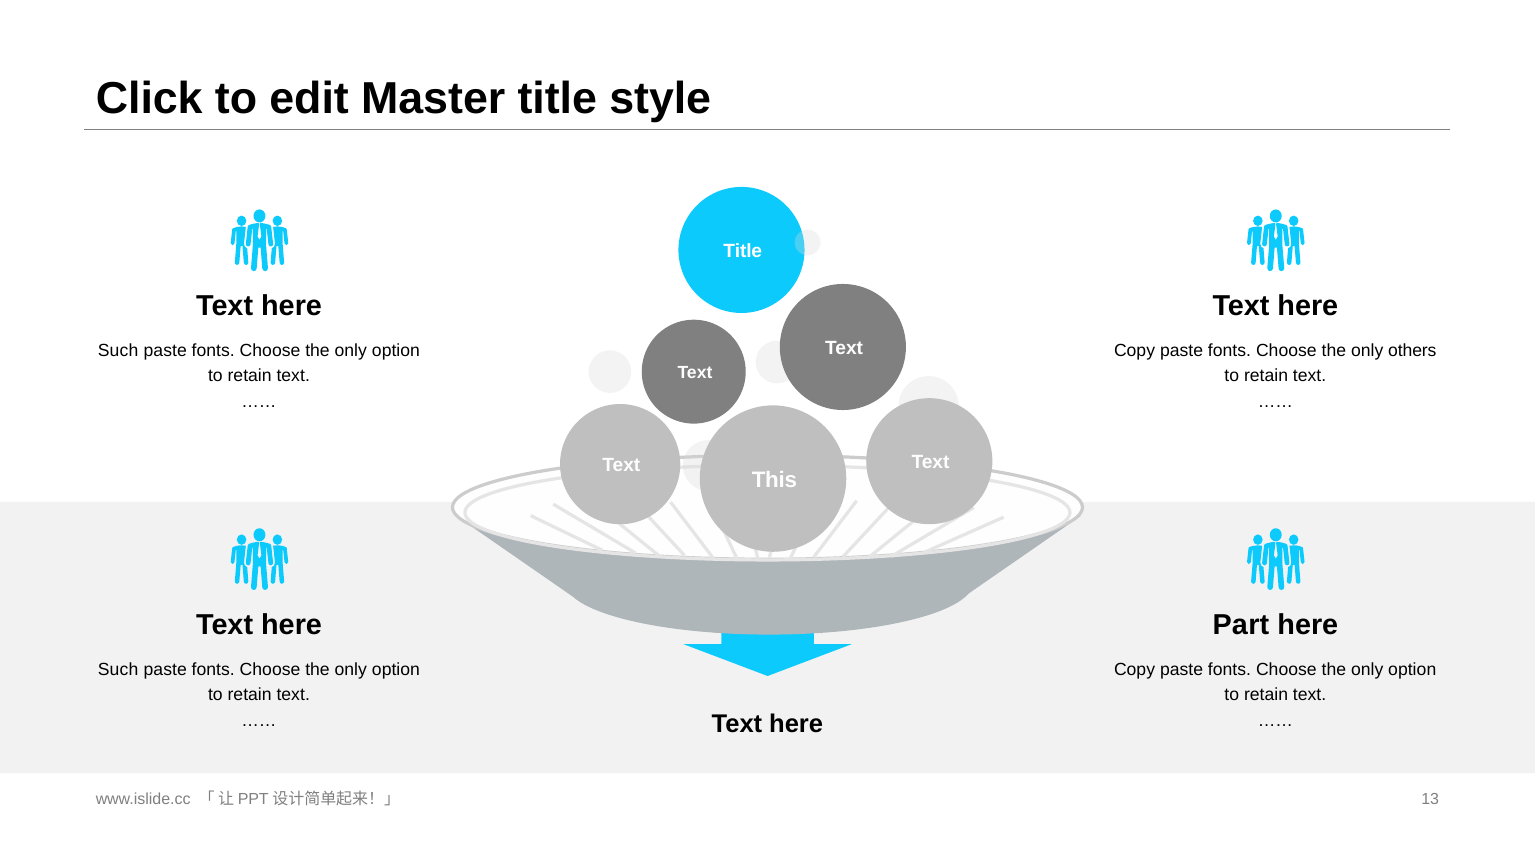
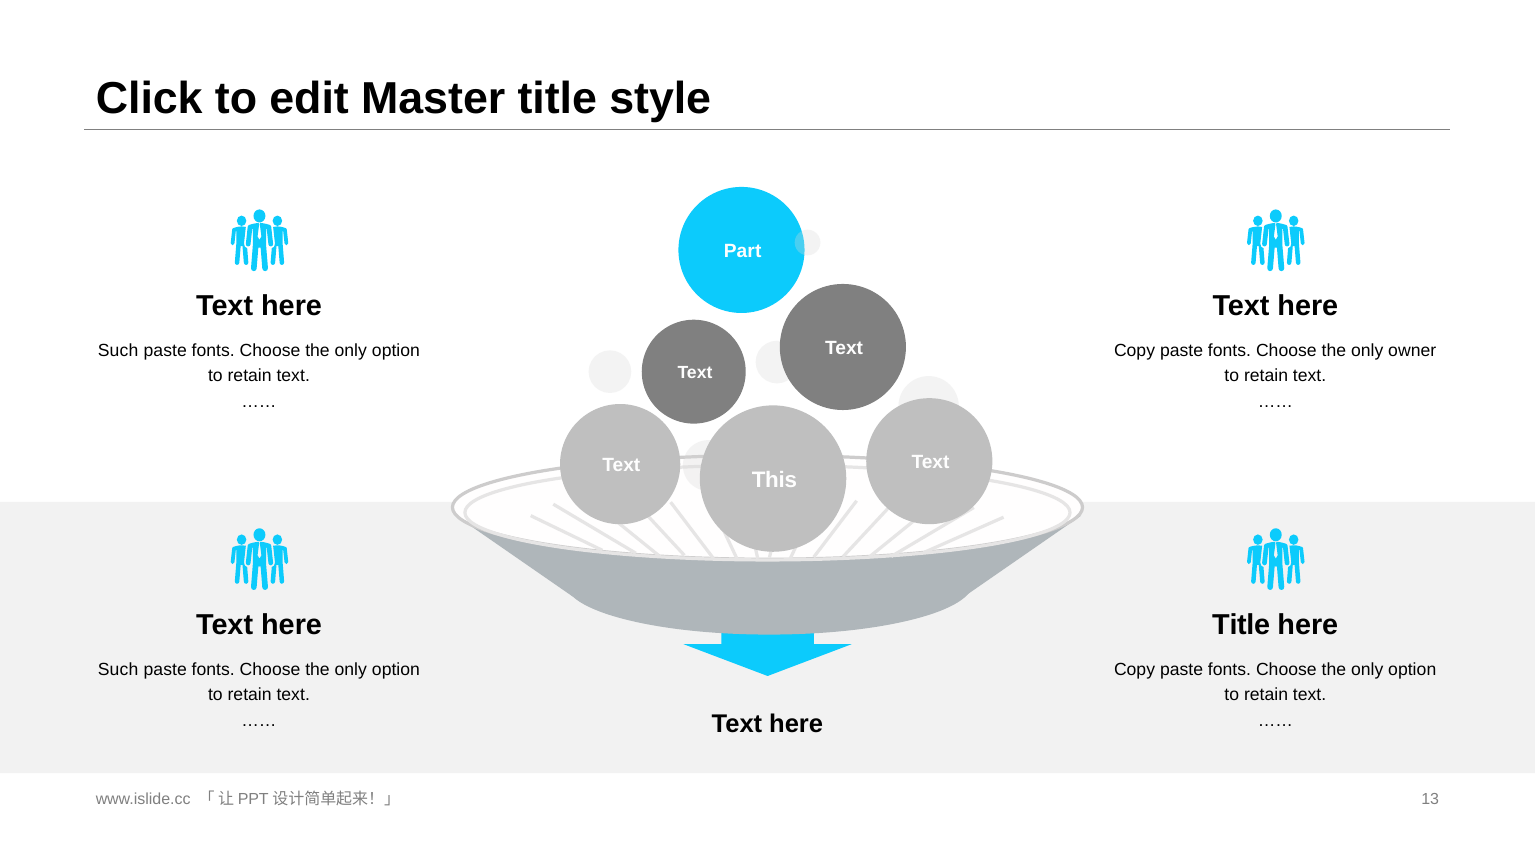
Title at (743, 251): Title -> Part
others: others -> owner
Part at (1241, 625): Part -> Title
